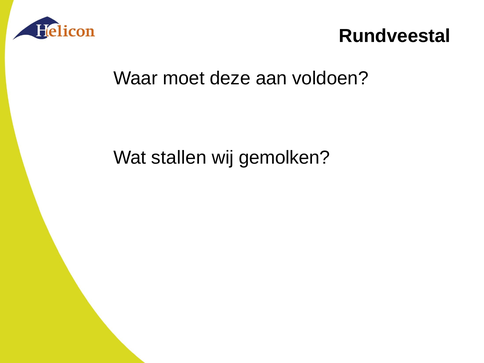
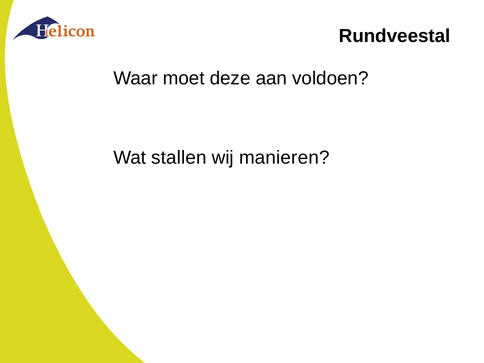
gemolken: gemolken -> manieren
